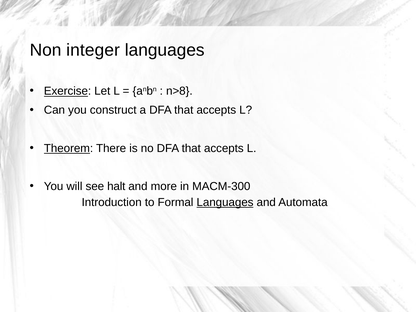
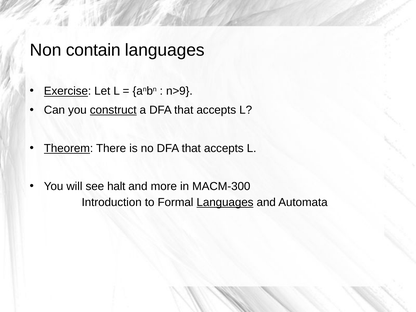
integer: integer -> contain
n>8: n>8 -> n>9
construct underline: none -> present
